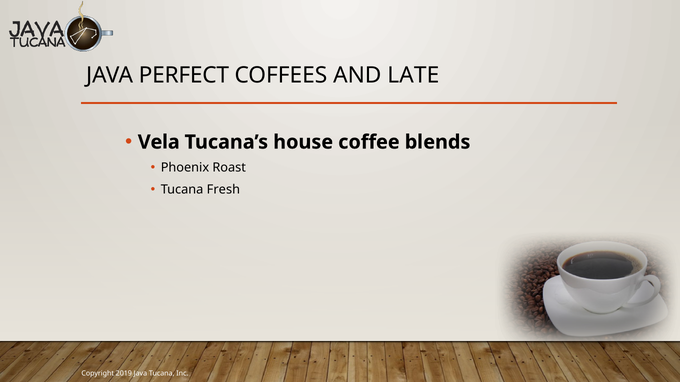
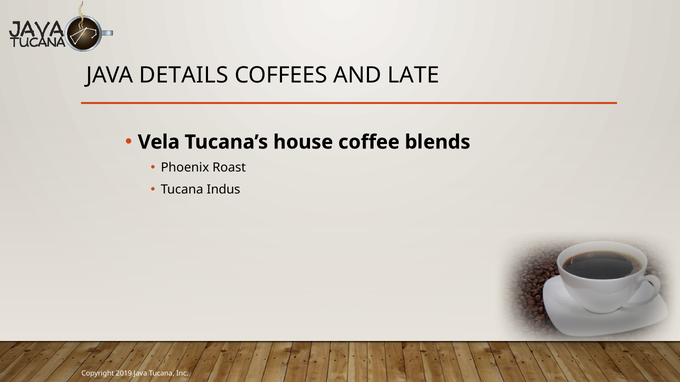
PERFECT: PERFECT -> DETAILS
Fresh: Fresh -> Indus
